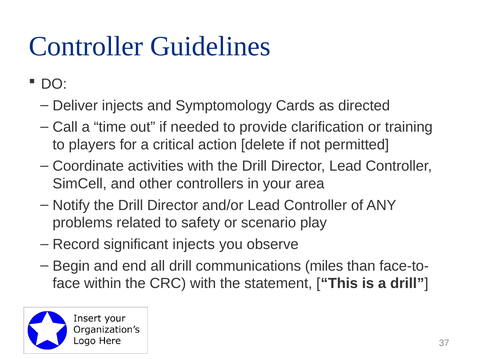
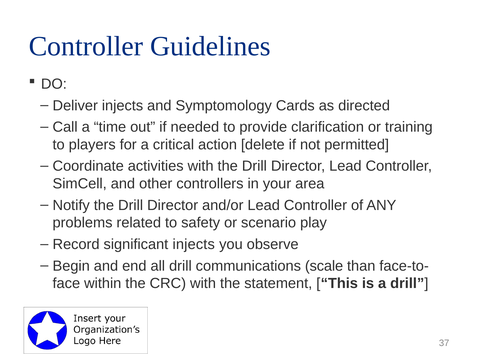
miles: miles -> scale
